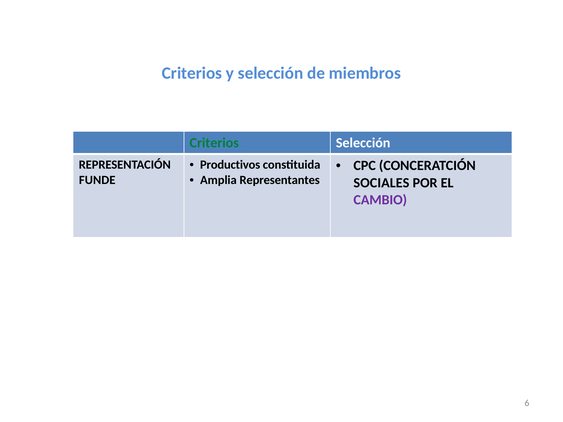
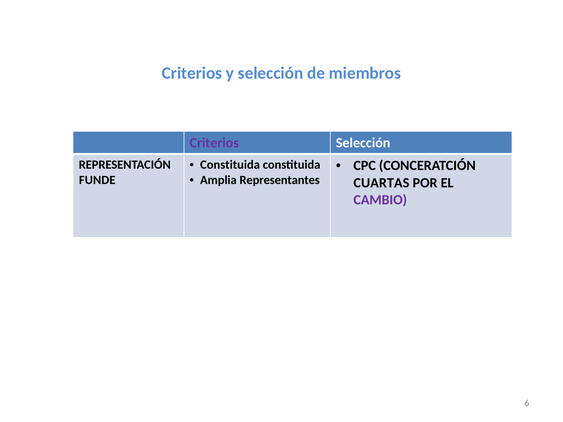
Criterios at (214, 143) colour: green -> purple
Productivos at (230, 165): Productivos -> Constituida
SOCIALES: SOCIALES -> CUARTAS
